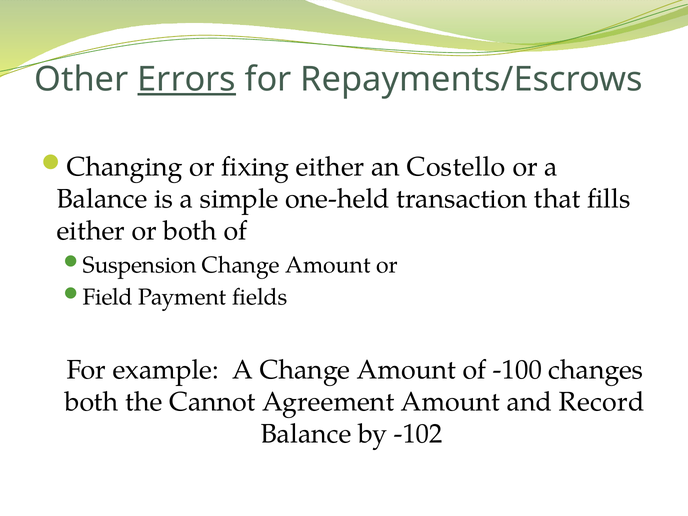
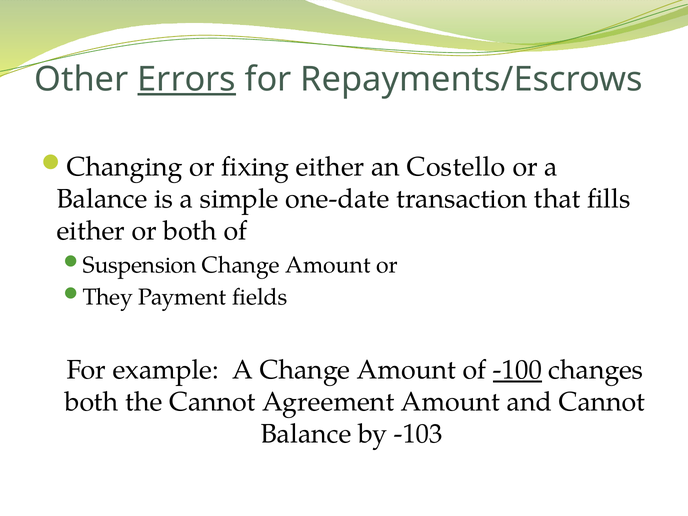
one-held: one-held -> one-date
Field: Field -> They
-100 underline: none -> present
and Record: Record -> Cannot
-102: -102 -> -103
